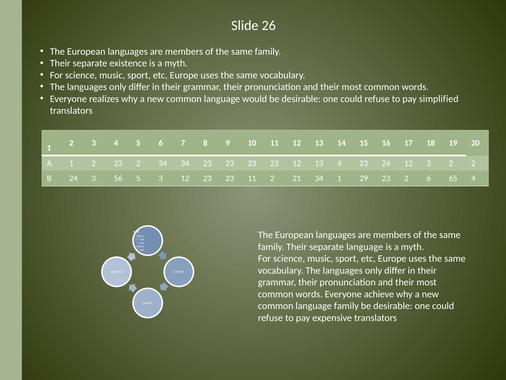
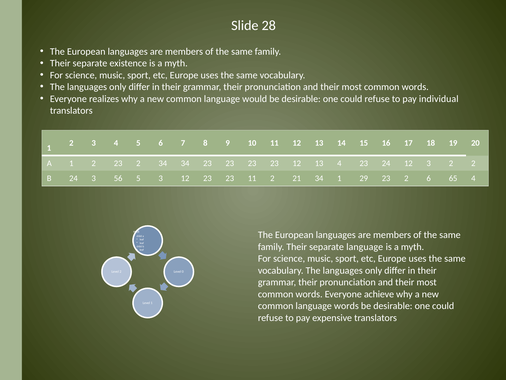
26: 26 -> 28
simplified: simplified -> individual
language family: family -> words
